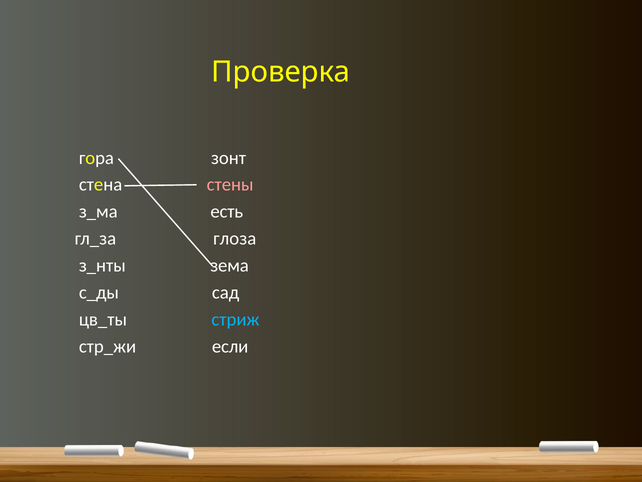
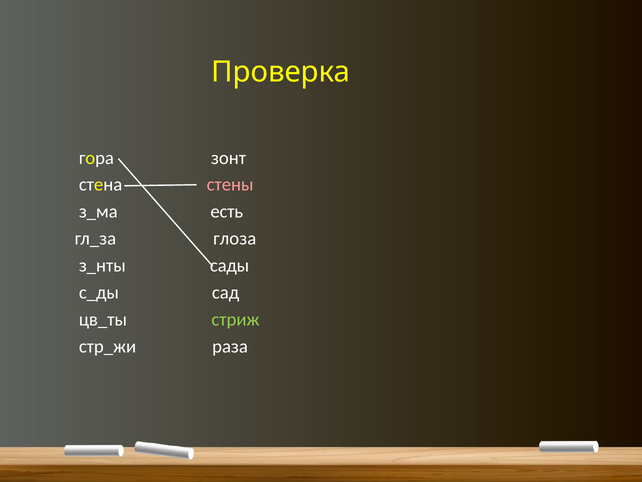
зема: зема -> сады
стриж colour: light blue -> light green
если: если -> раза
